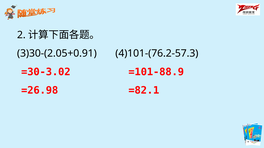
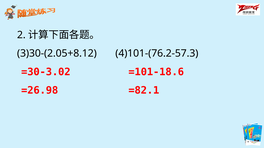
3)30-(2.05+0.91: 3)30-(2.05+0.91 -> 3)30-(2.05+8.12
=101-88.9: =101-88.9 -> =101-18.6
